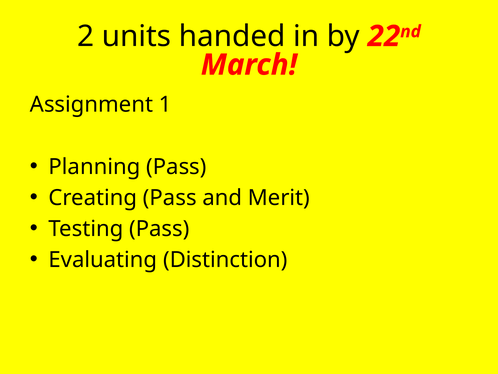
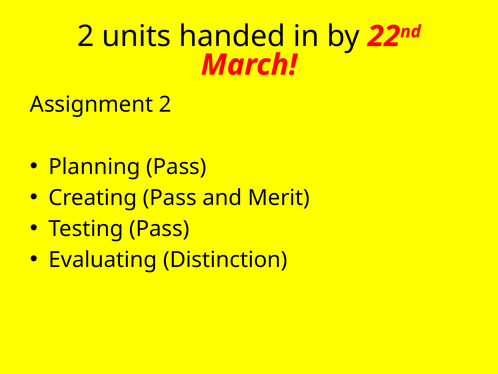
Assignment 1: 1 -> 2
